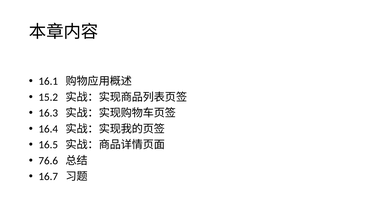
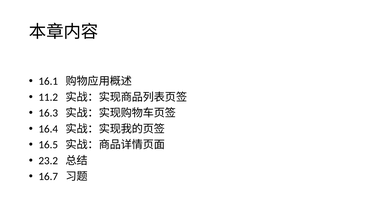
15.2: 15.2 -> 11.2
76.6: 76.6 -> 23.2
